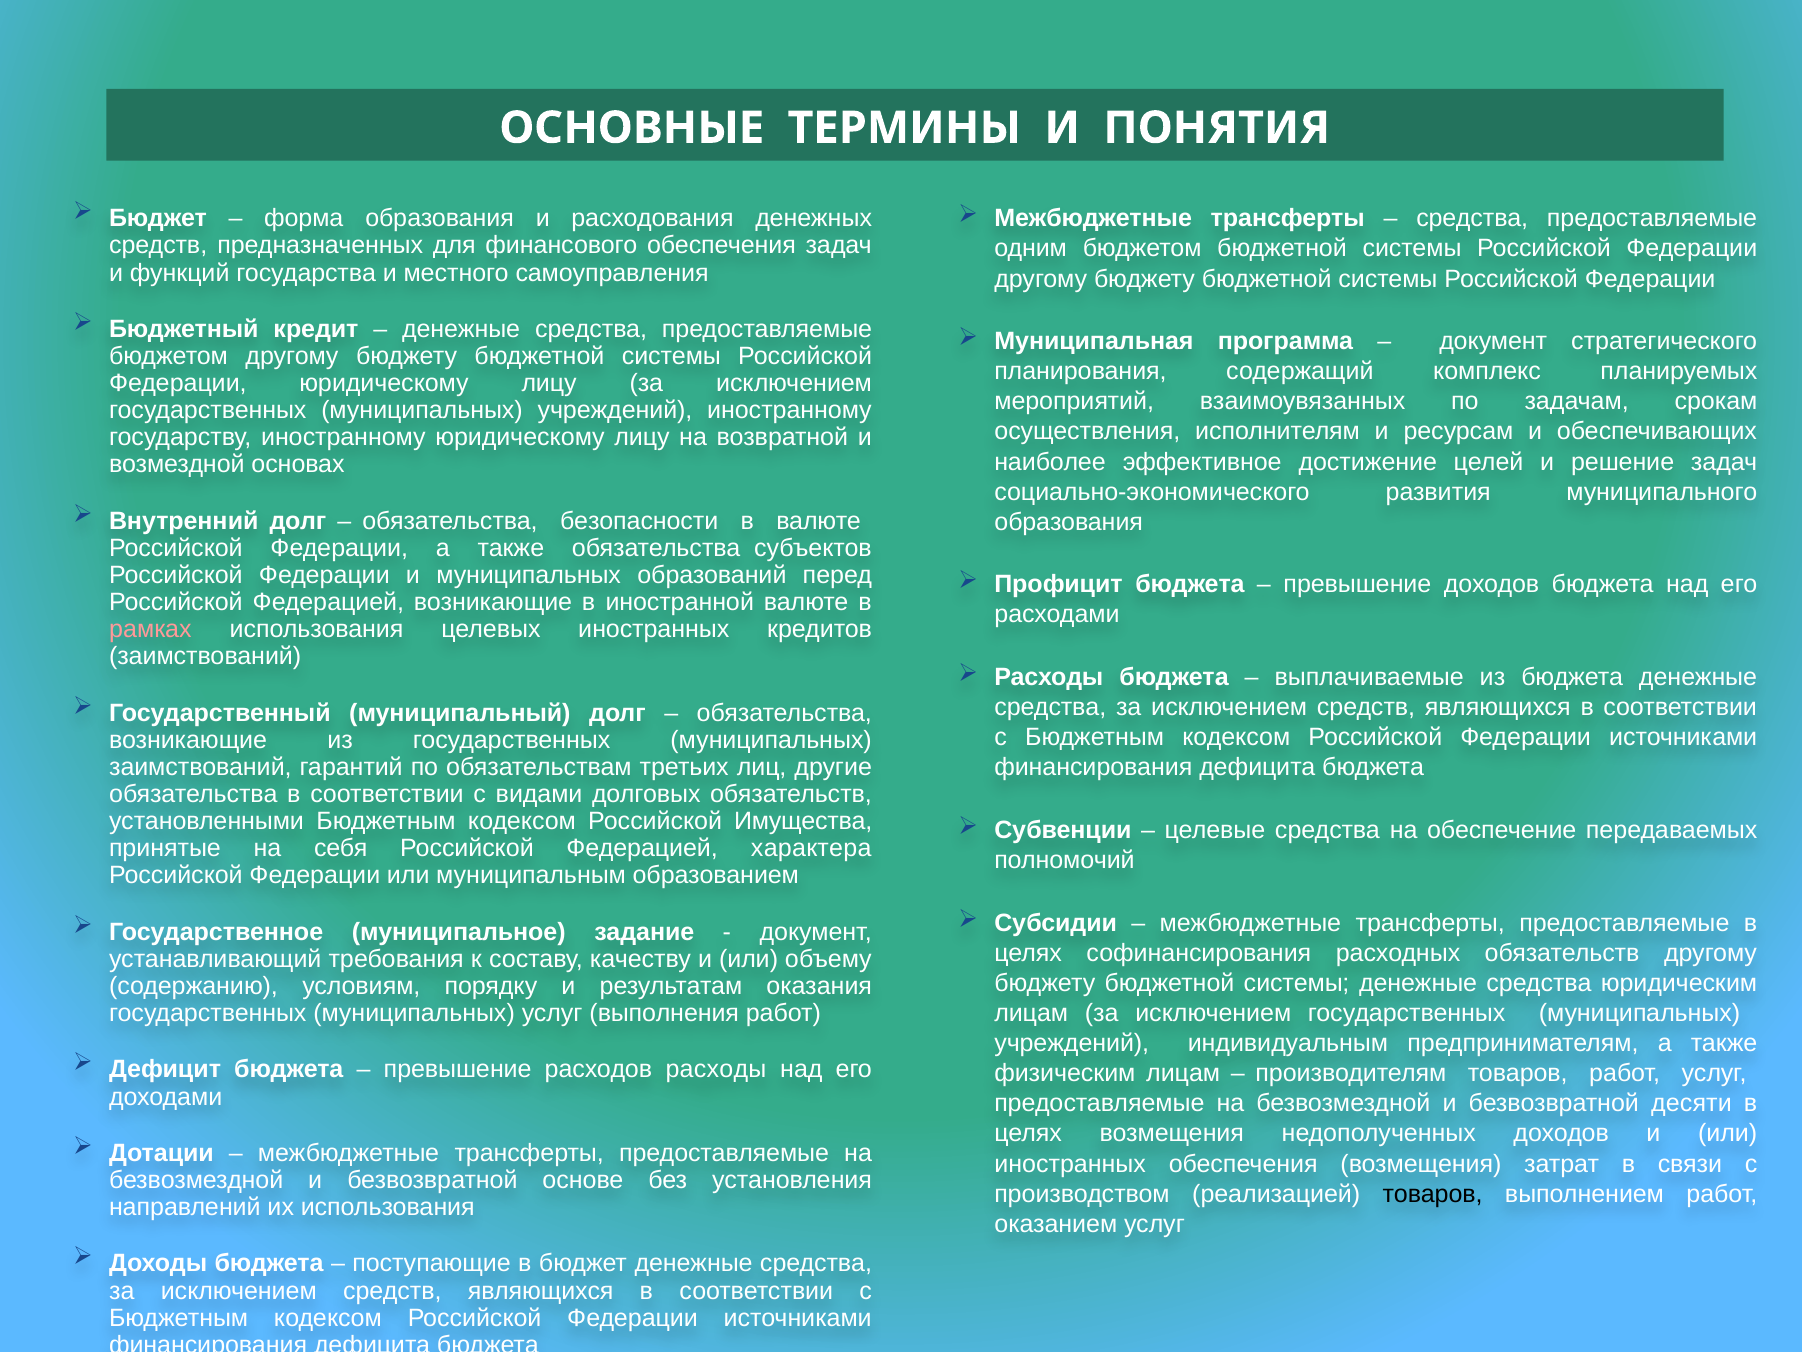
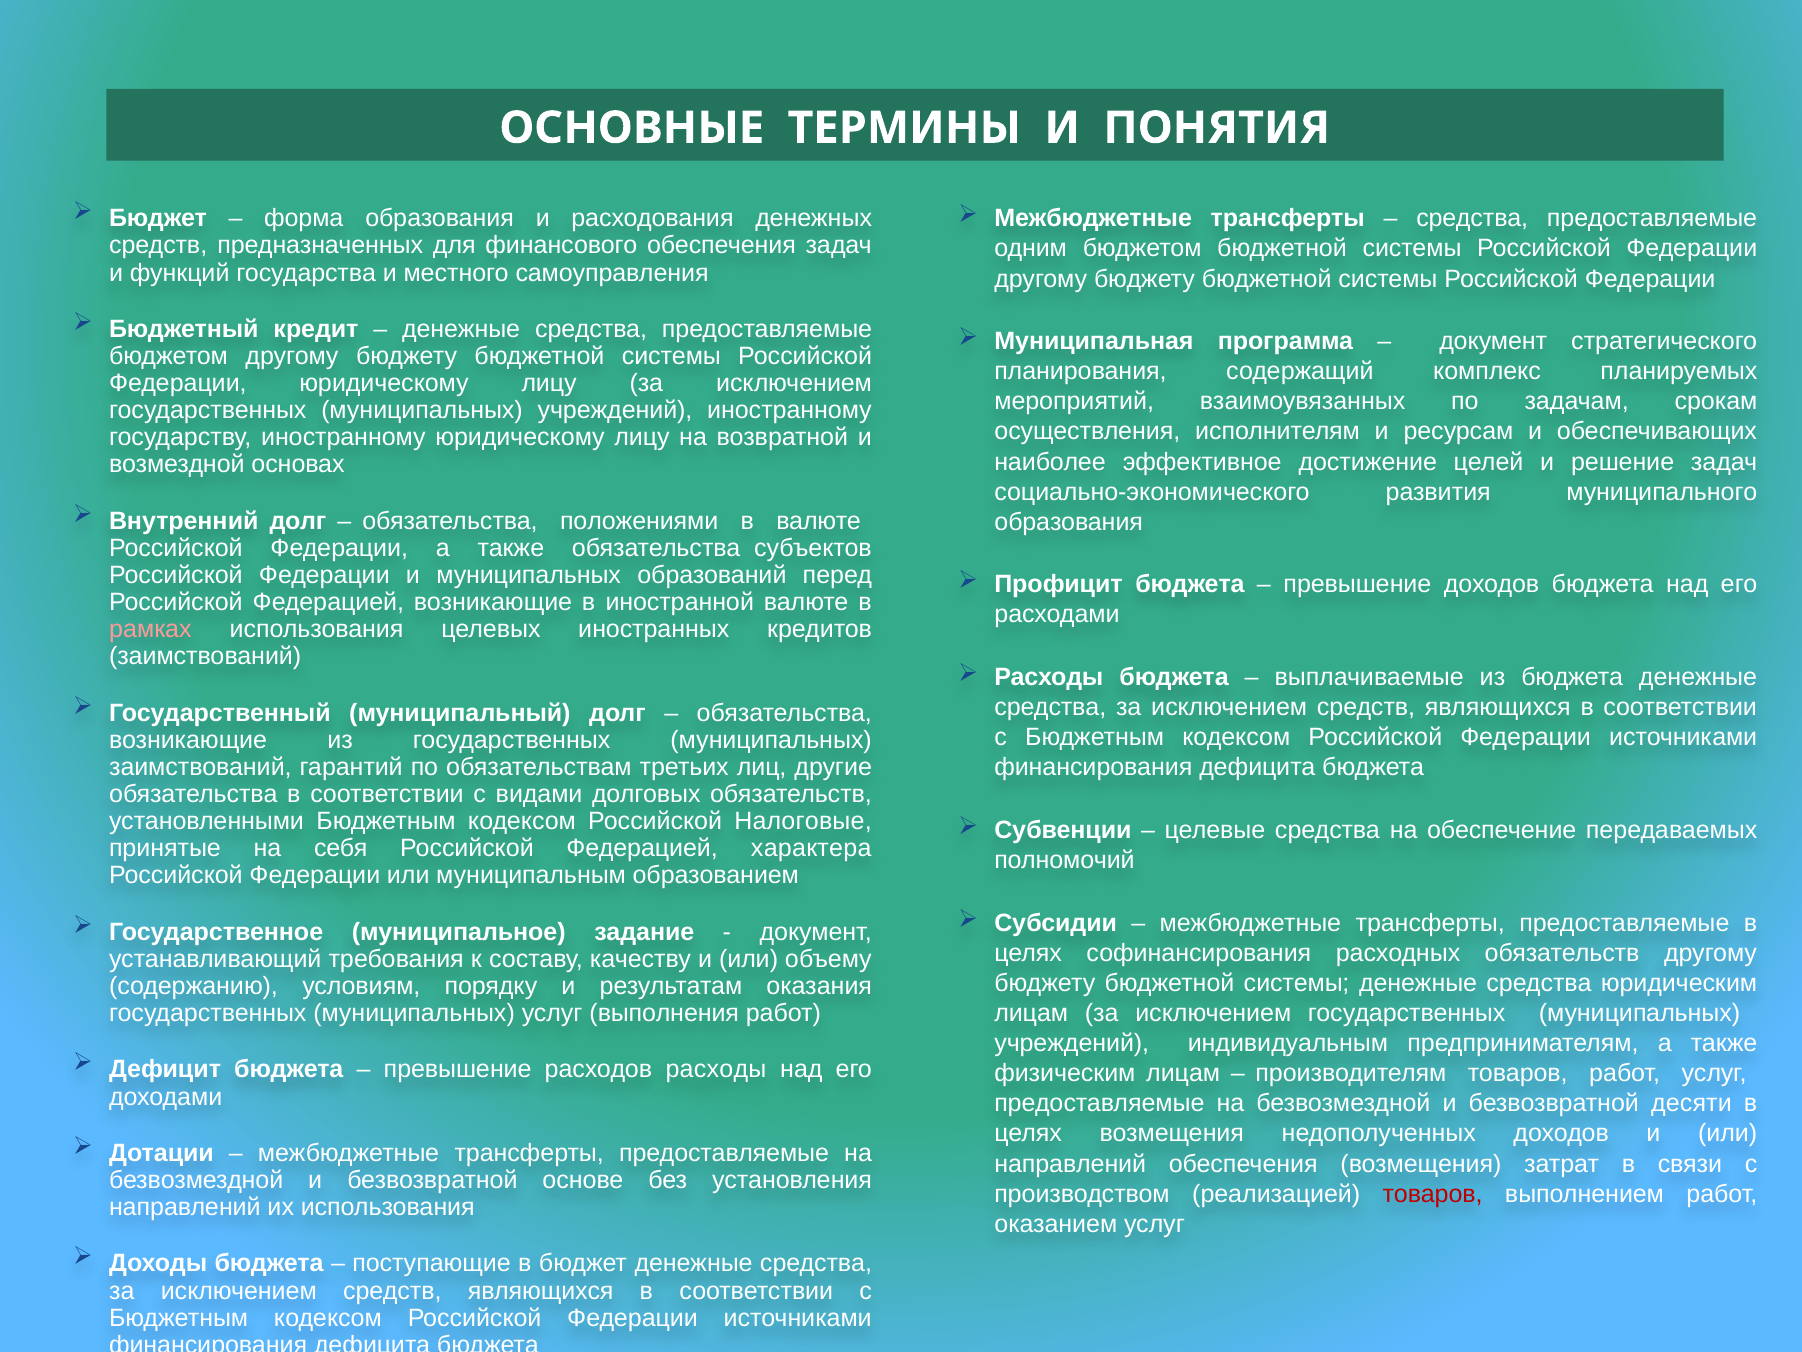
безопасности: безопасности -> положениями
Имущества: Имущества -> Налоговые
иностранных at (1070, 1163): иностранных -> направлений
товаров at (1433, 1193) colour: black -> red
